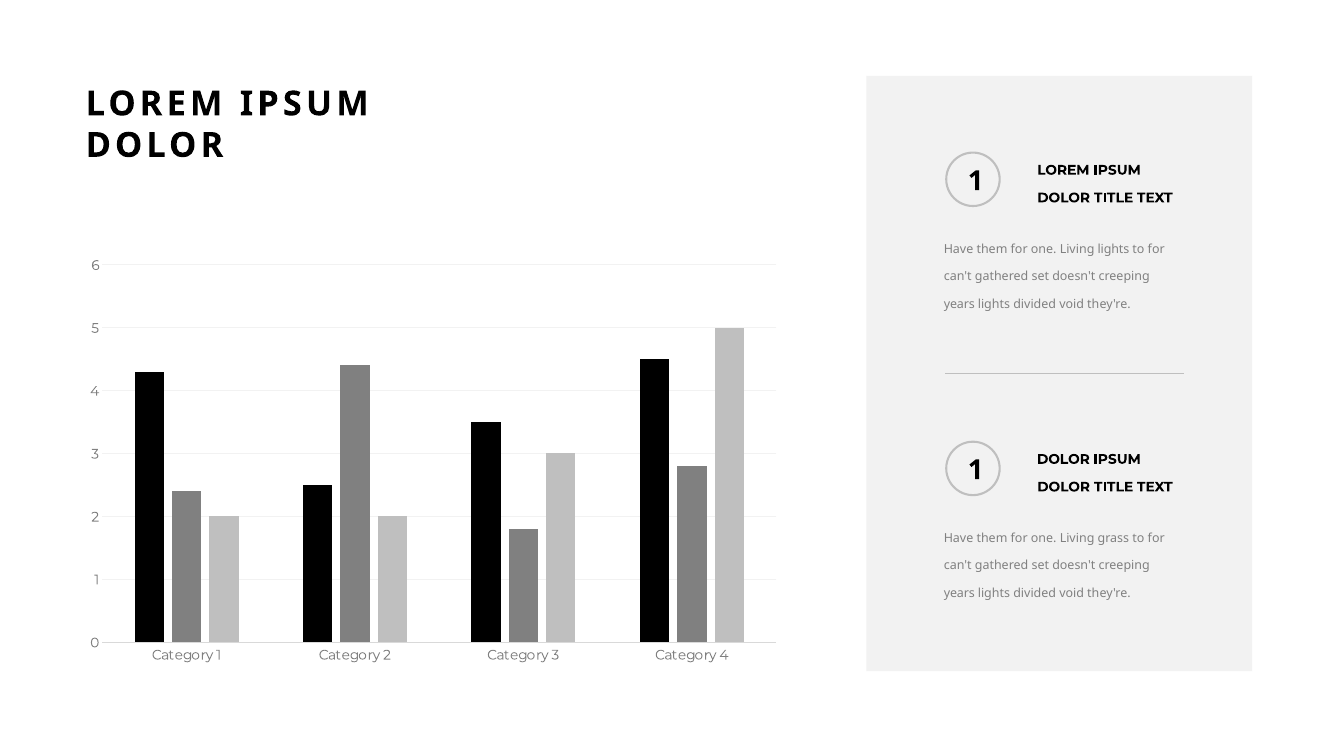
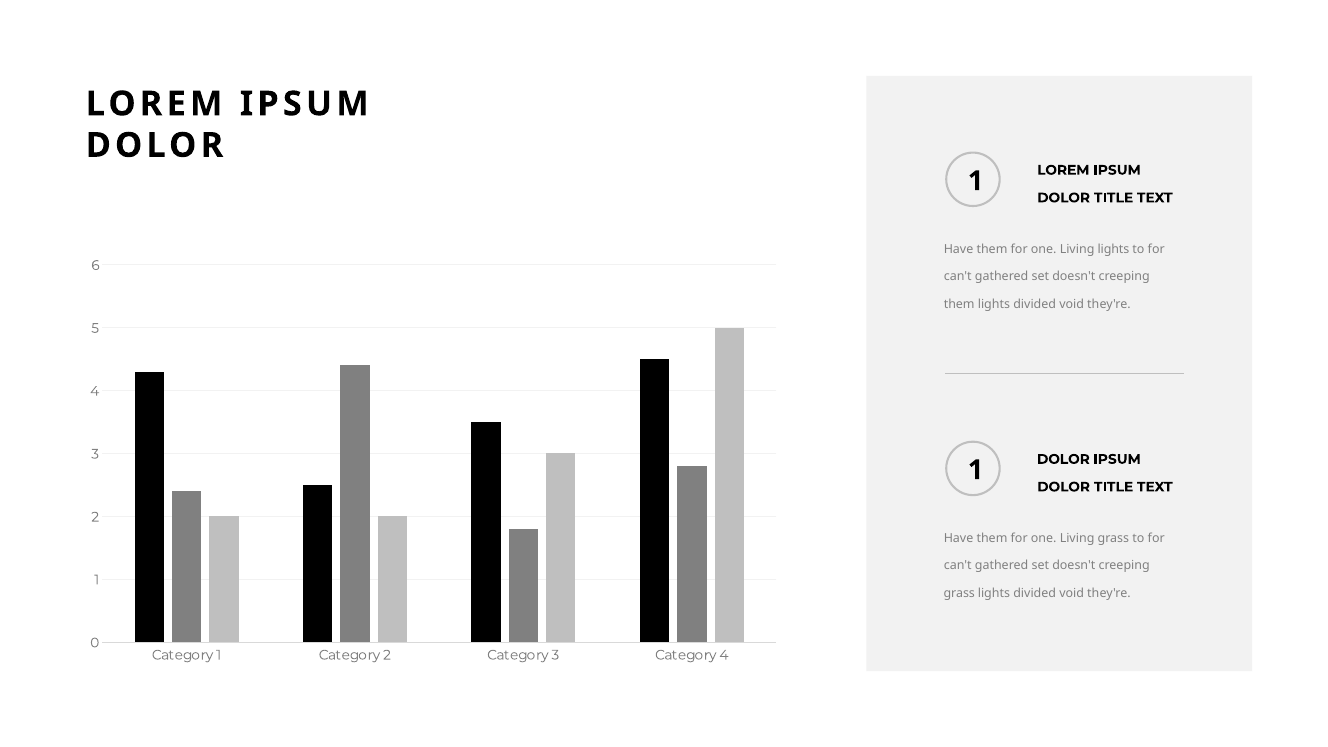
years at (959, 304): years -> them
years at (959, 594): years -> grass
